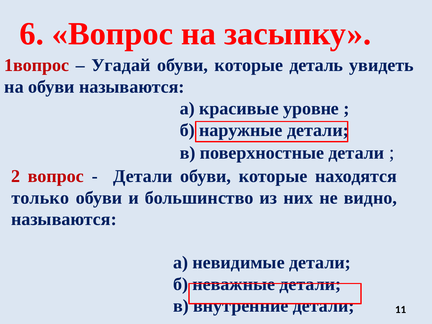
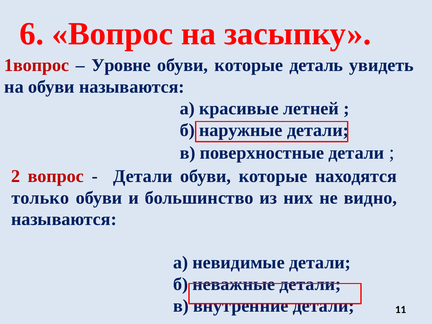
Угадай: Угадай -> Уровне
уровне: уровне -> летней
